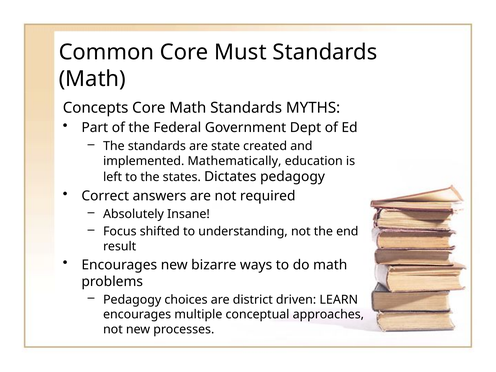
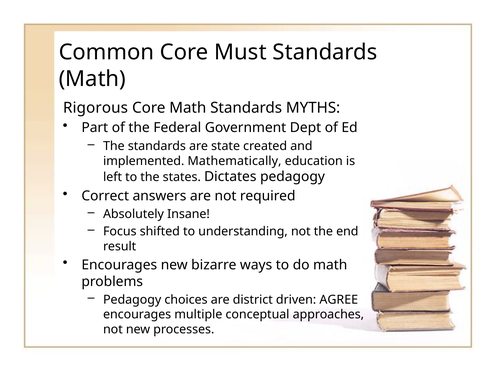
Concepts: Concepts -> Rigorous
LEARN: LEARN -> AGREE
